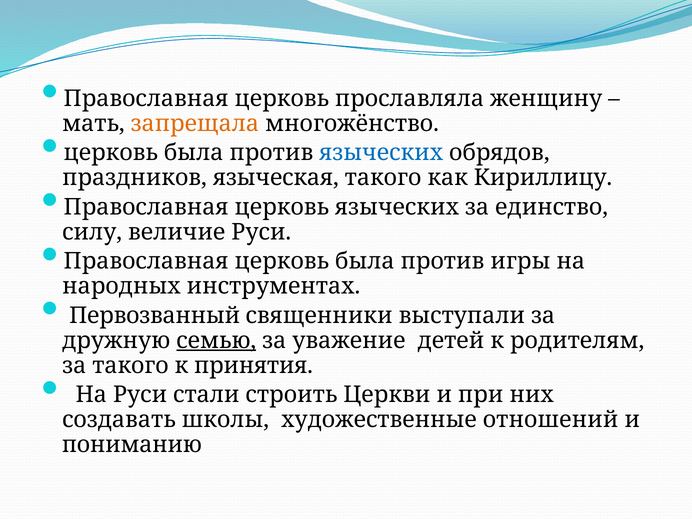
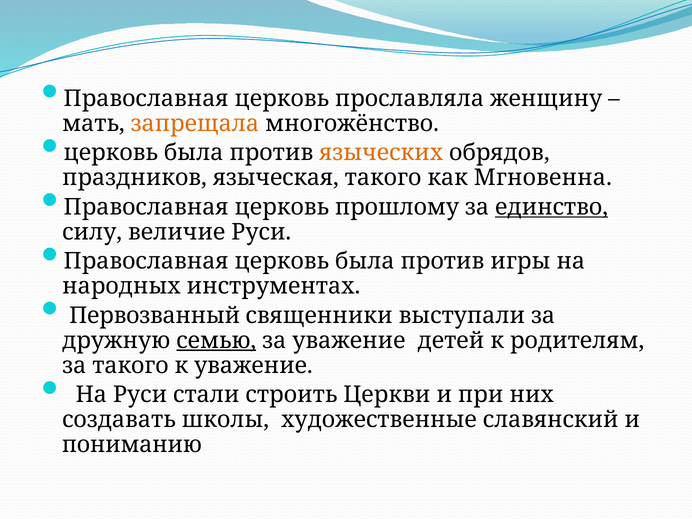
языческих at (381, 153) colour: blue -> orange
Кириллицу: Кириллицу -> Мгновенна
церковь языческих: языческих -> прошлому
единство underline: none -> present
к принятия: принятия -> уважение
отношений: отношений -> славянский
